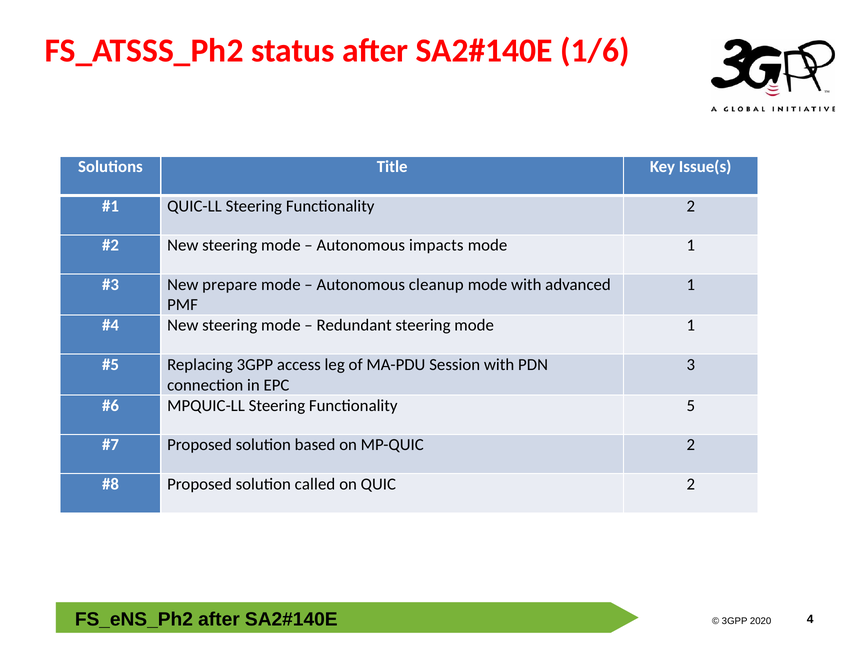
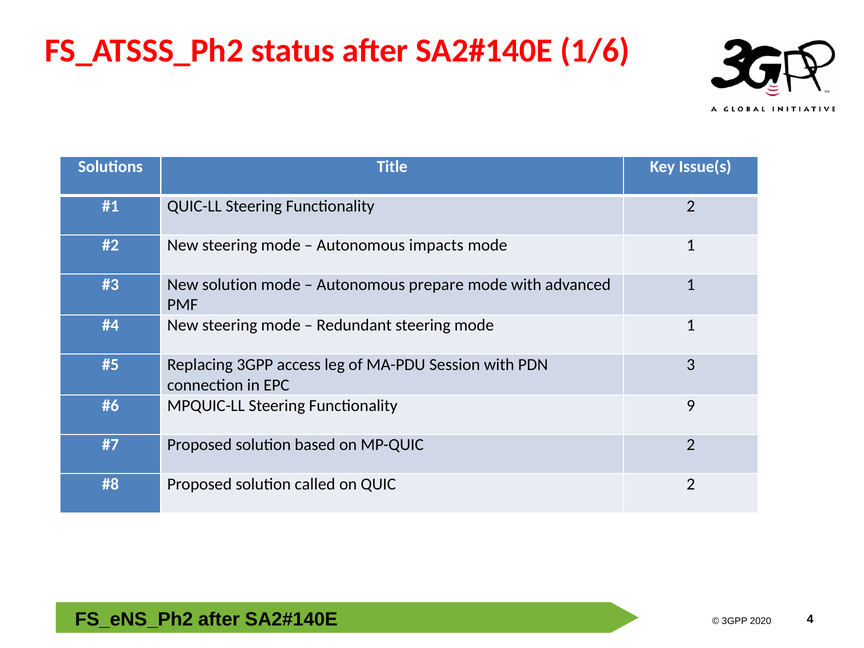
New prepare: prepare -> solution
cleanup: cleanup -> prepare
5: 5 -> 9
